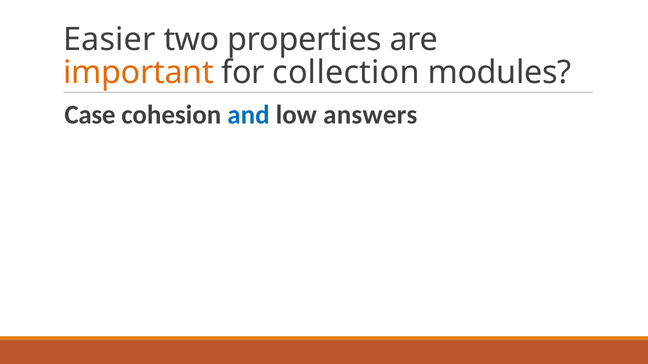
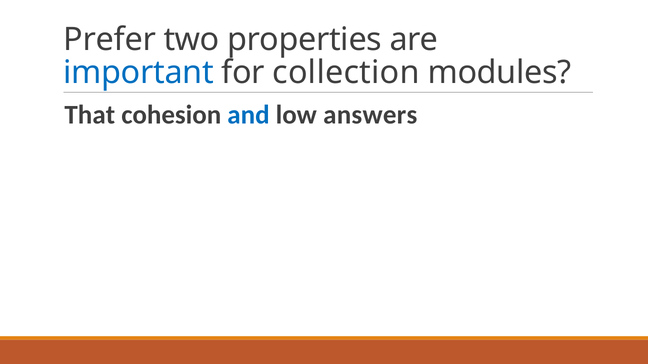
Easier: Easier -> Prefer
important colour: orange -> blue
Case: Case -> That
